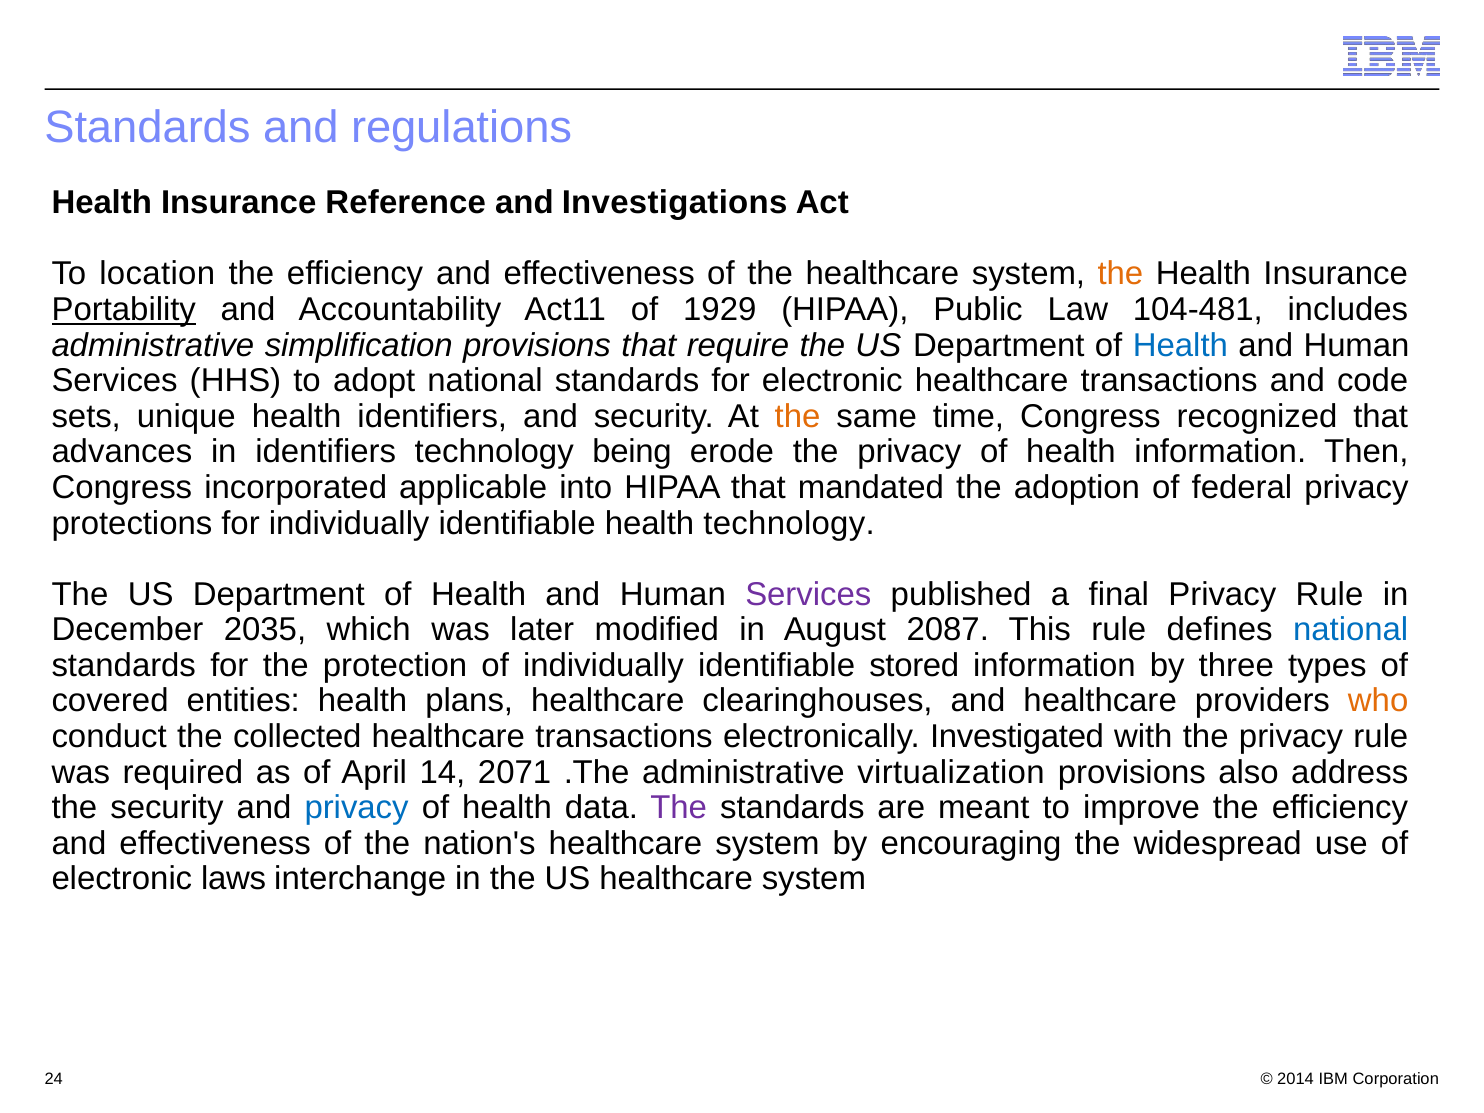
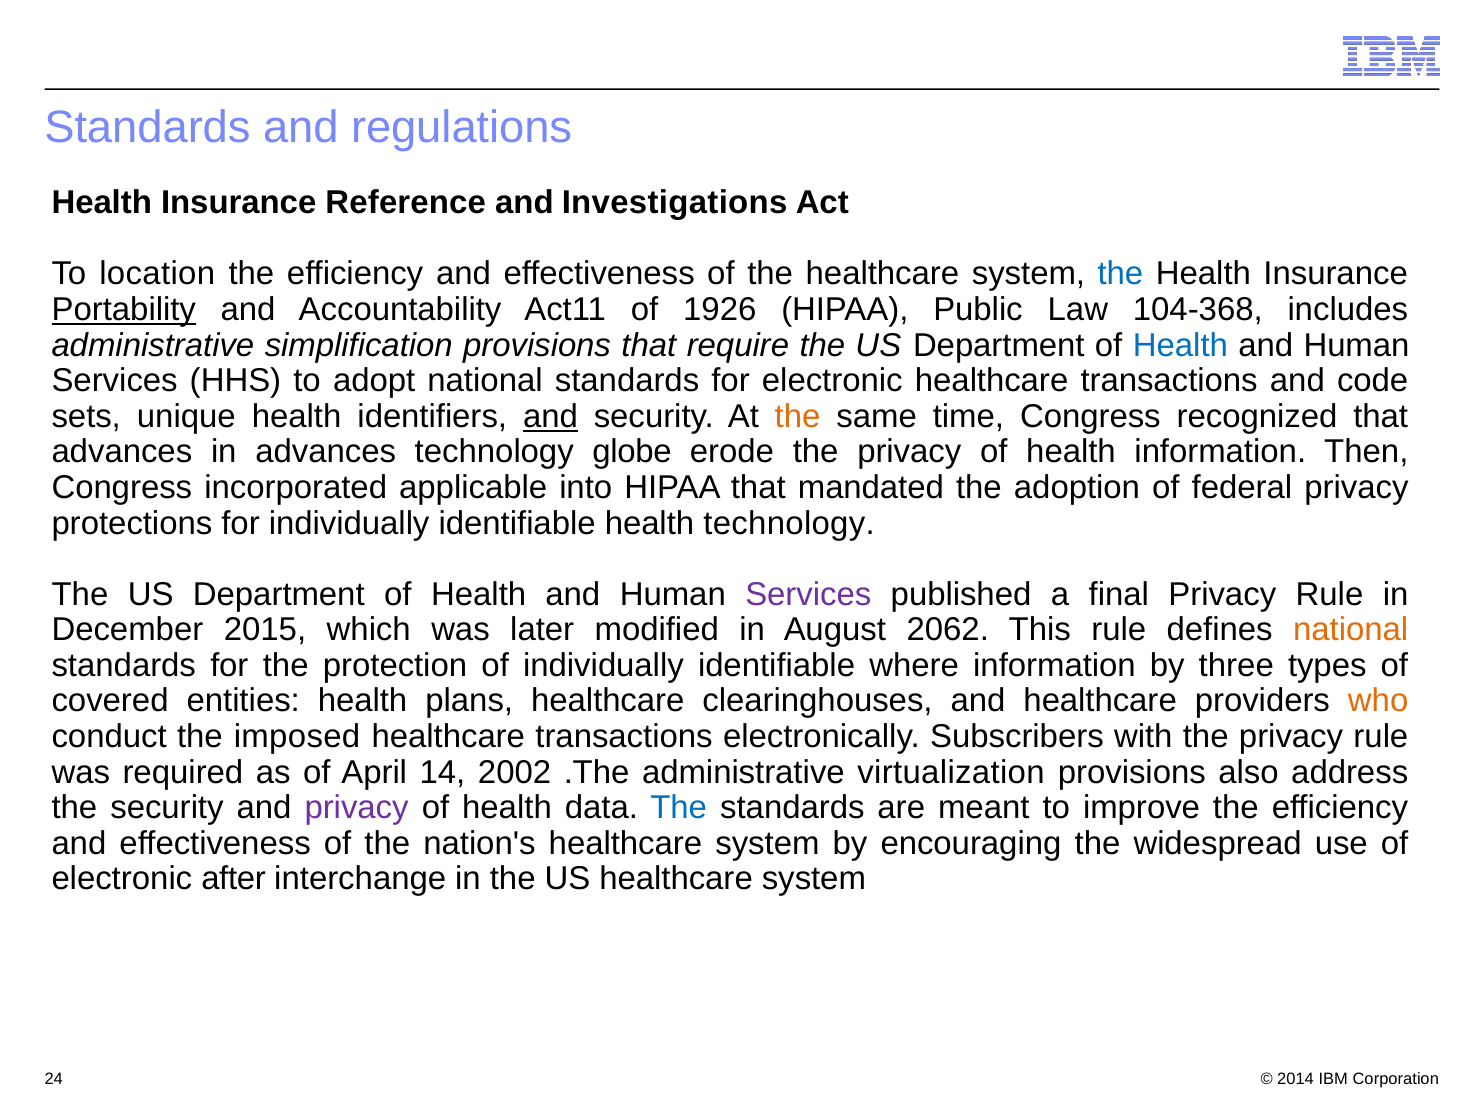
the at (1120, 274) colour: orange -> blue
1929: 1929 -> 1926
104-481: 104-481 -> 104-368
and at (550, 416) underline: none -> present
in identifiers: identifiers -> advances
being: being -> globe
2035: 2035 -> 2015
2087: 2087 -> 2062
national at (1351, 630) colour: blue -> orange
stored: stored -> where
collected: collected -> imposed
Investigated: Investigated -> Subscribers
2071: 2071 -> 2002
privacy at (357, 808) colour: blue -> purple
The at (679, 808) colour: purple -> blue
laws: laws -> after
